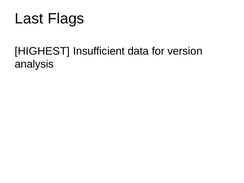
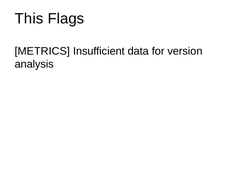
Last: Last -> This
HIGHEST: HIGHEST -> METRICS
